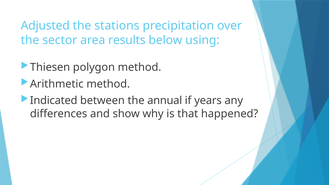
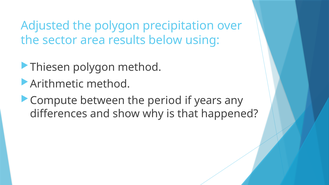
the stations: stations -> polygon
Indicated: Indicated -> Compute
annual: annual -> period
